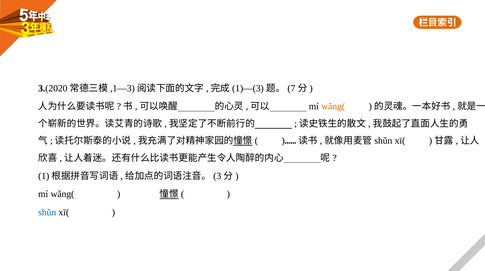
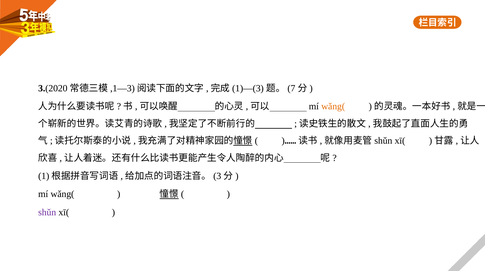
shǔn colour: blue -> purple
